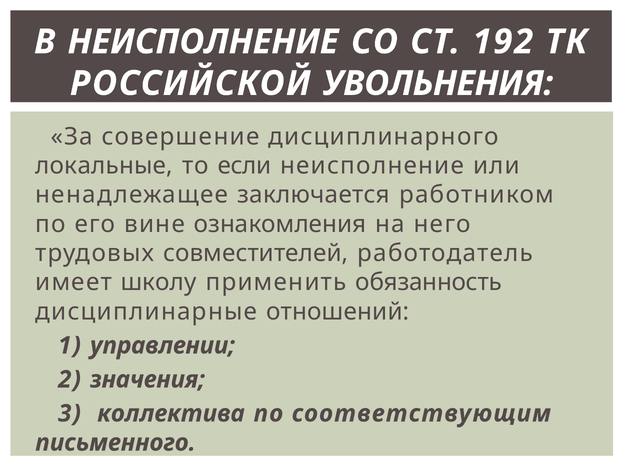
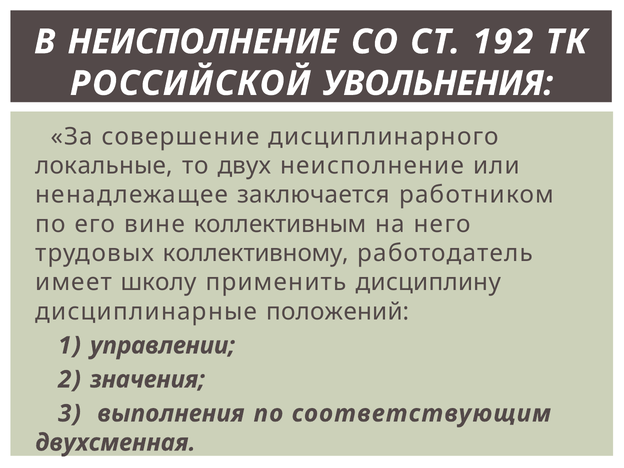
если: если -> двух
ознакомления: ознакомления -> коллективным
совместителей: совместителей -> коллективному
обязанность: обязанность -> дисциплину
отношений: отношений -> положений
коллектива: коллектива -> выполнения
письменного: письменного -> двухсменная
